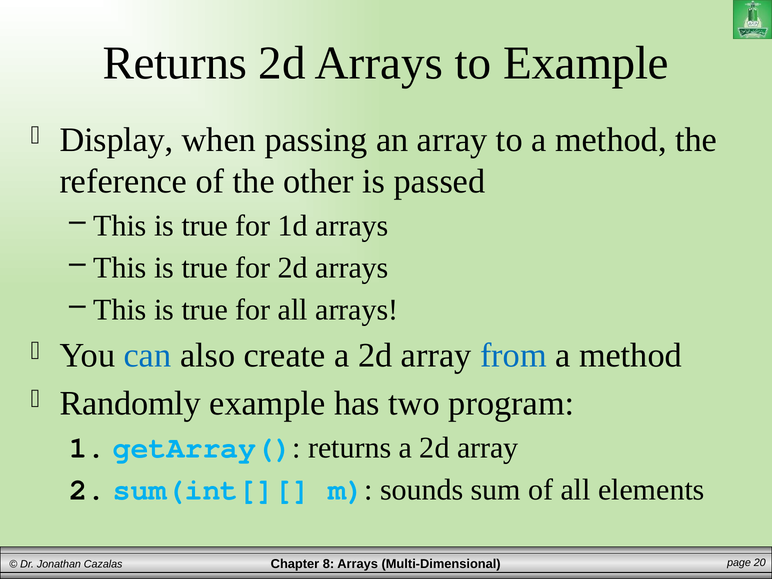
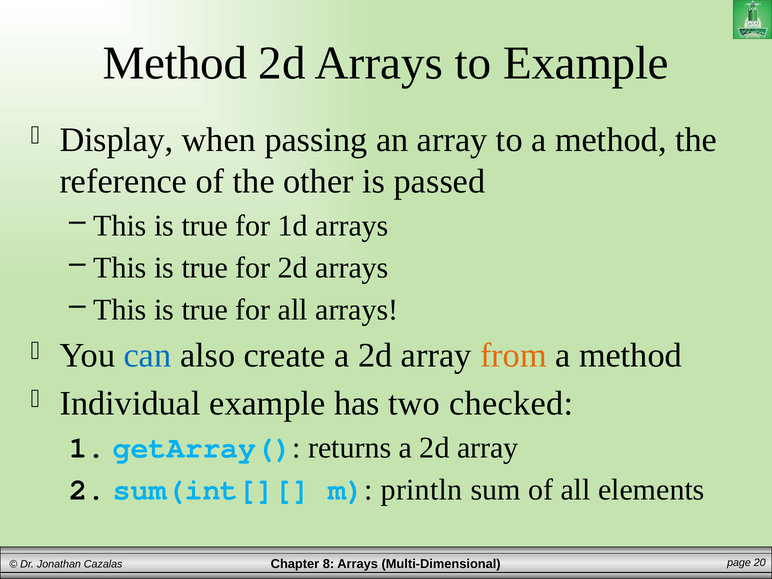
Returns at (175, 63): Returns -> Method
from colour: blue -> orange
Randomly: Randomly -> Individual
program: program -> checked
sounds: sounds -> println
